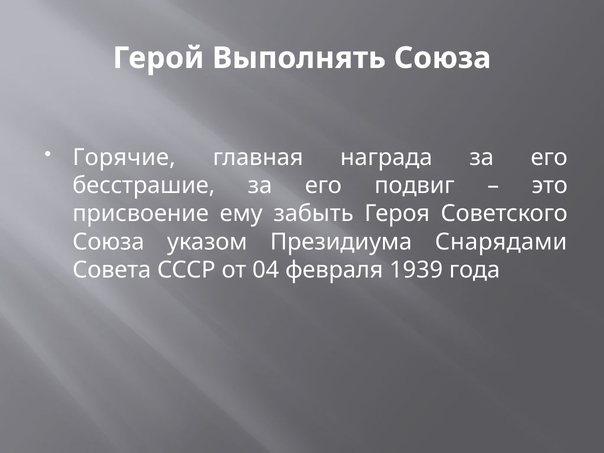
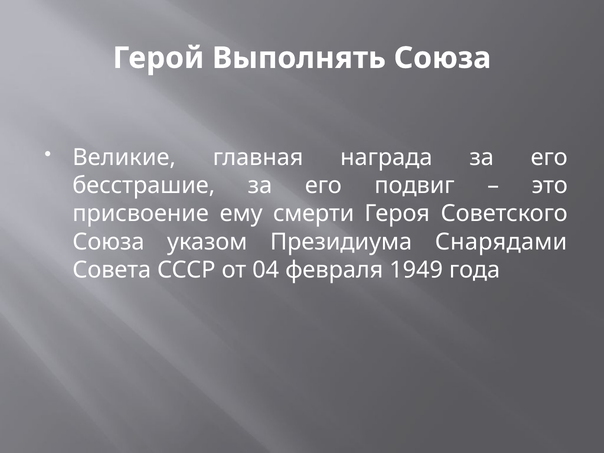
Горячие: Горячие -> Великие
забыть: забыть -> смерти
1939: 1939 -> 1949
